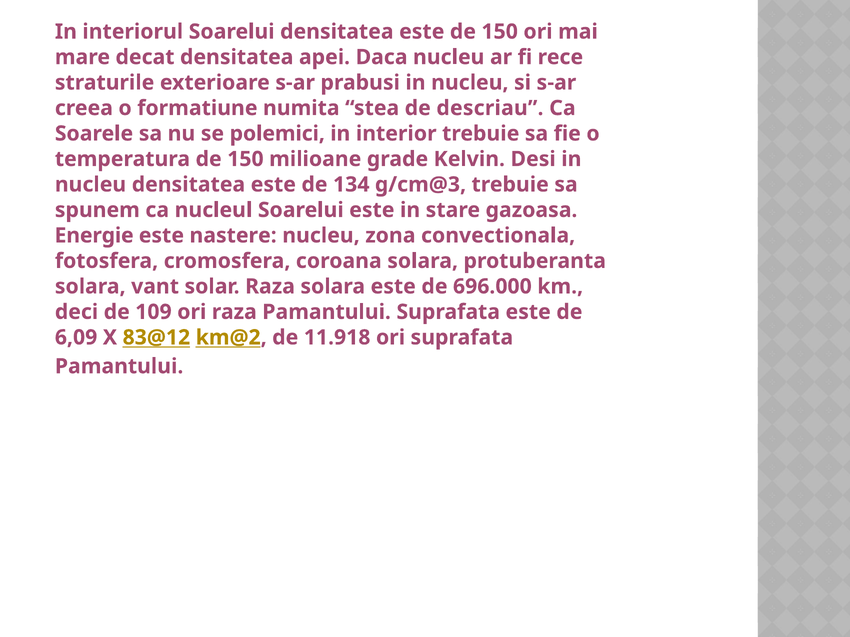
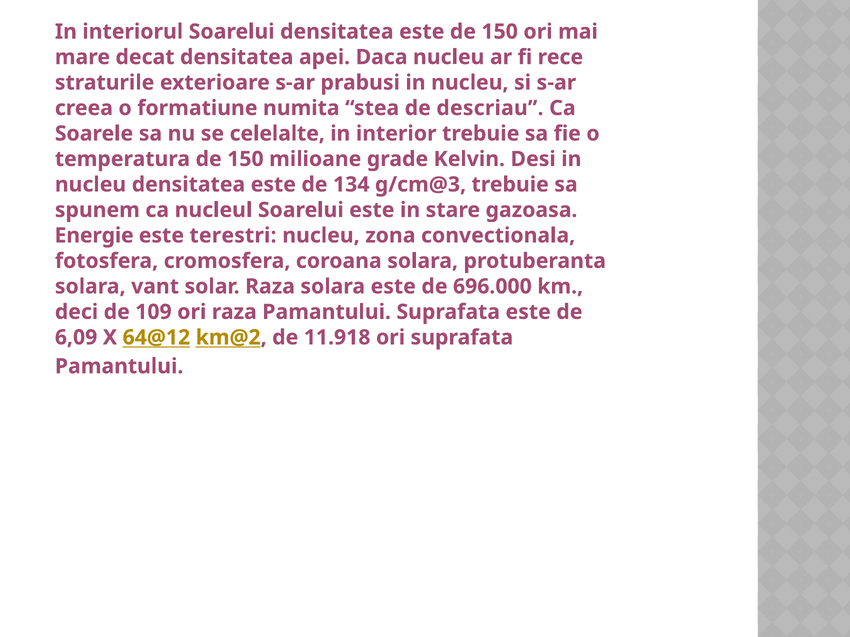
polemici: polemici -> celelalte
nastere: nastere -> terestri
83@12: 83@12 -> 64@12
